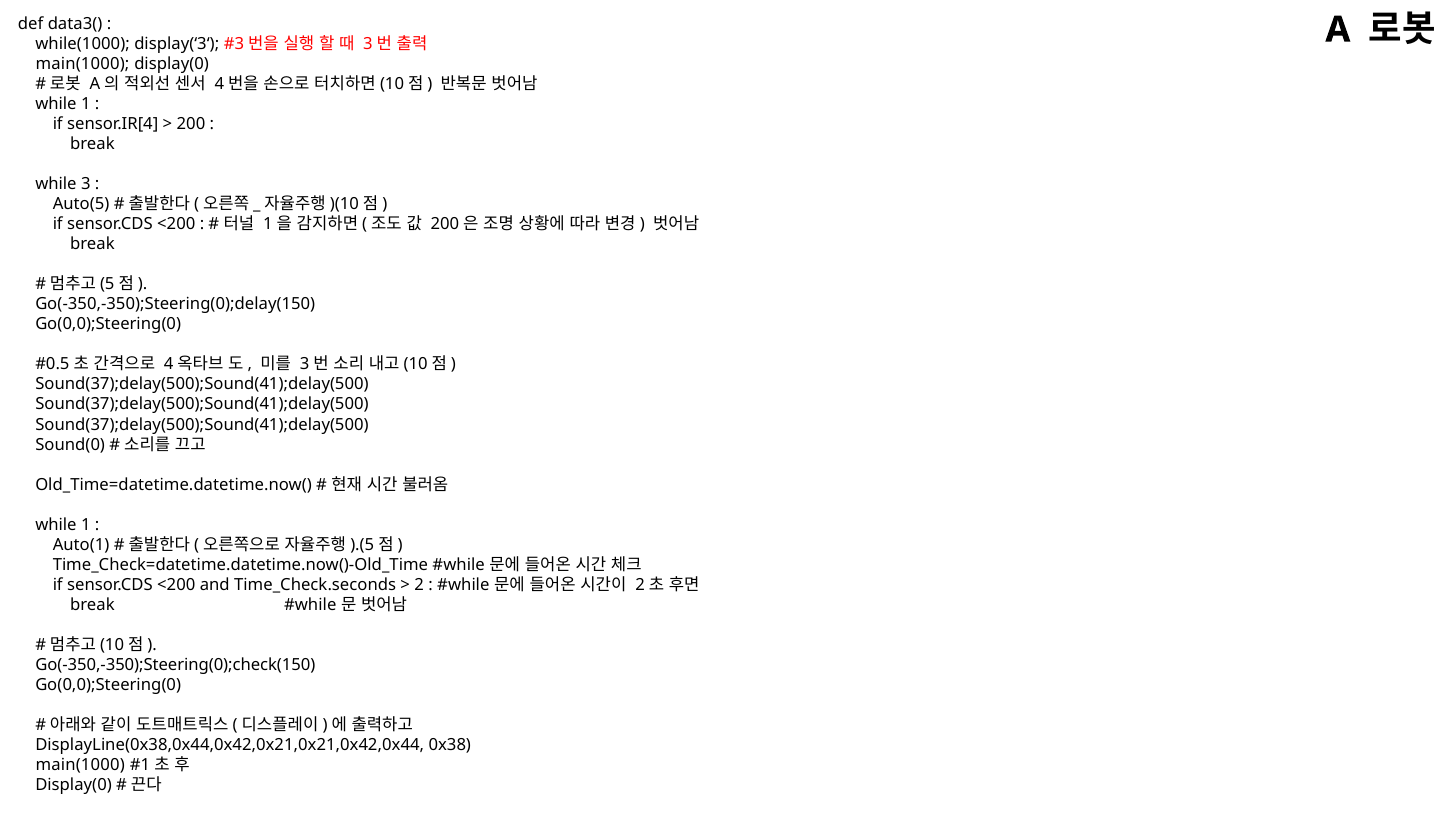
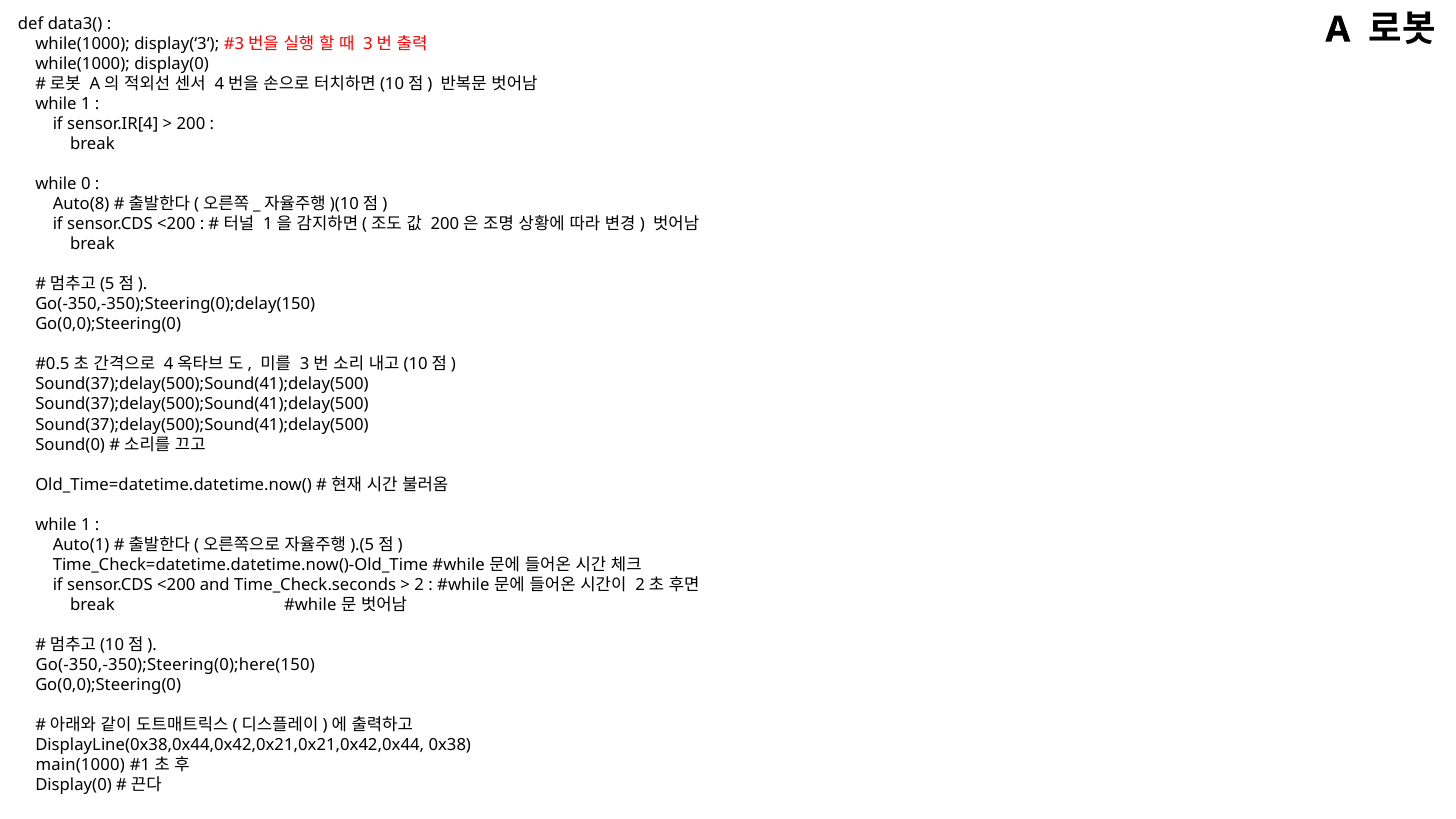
main(1000 at (82, 64): main(1000 -> while(1000
3: 3 -> 0
Auto(5: Auto(5 -> Auto(8
Go(-350,-350);Steering(0);check(150: Go(-350,-350);Steering(0);check(150 -> Go(-350,-350);Steering(0);here(150
